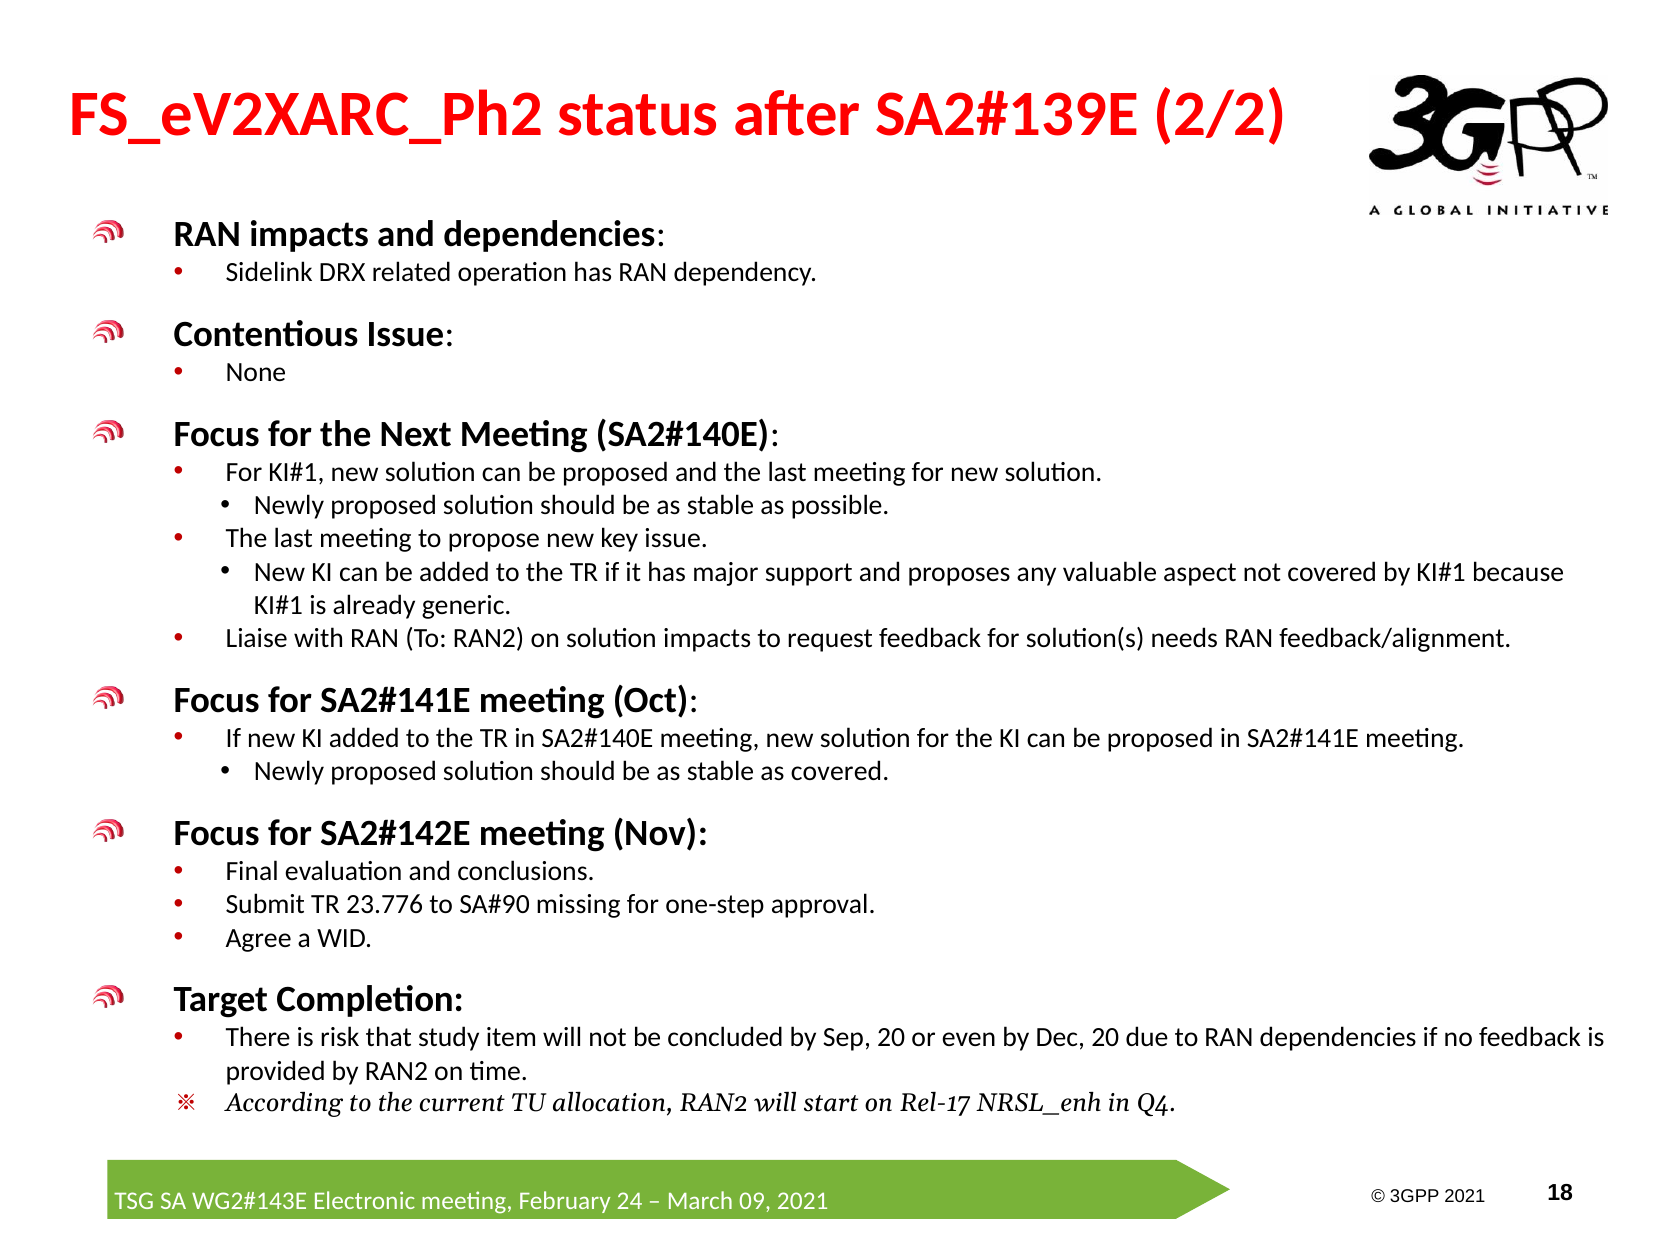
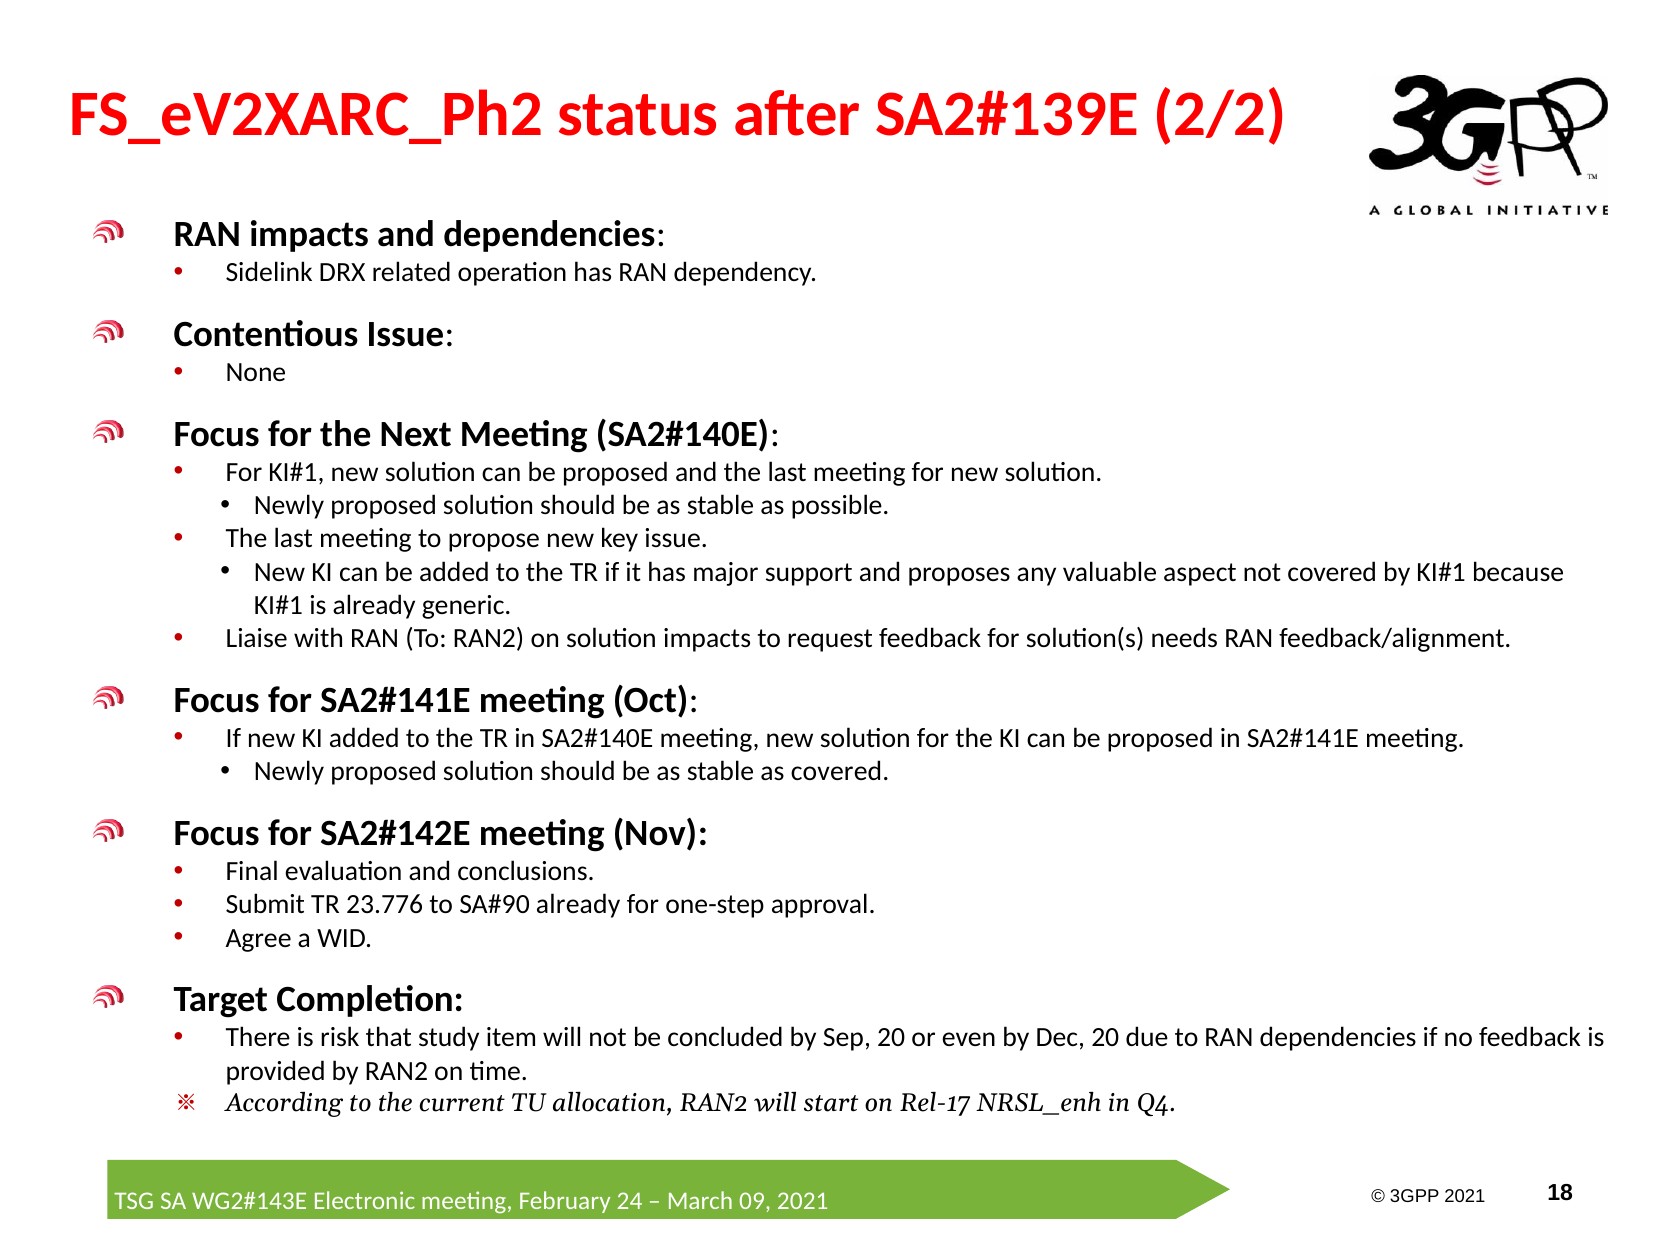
missing at (578, 905): missing -> already
